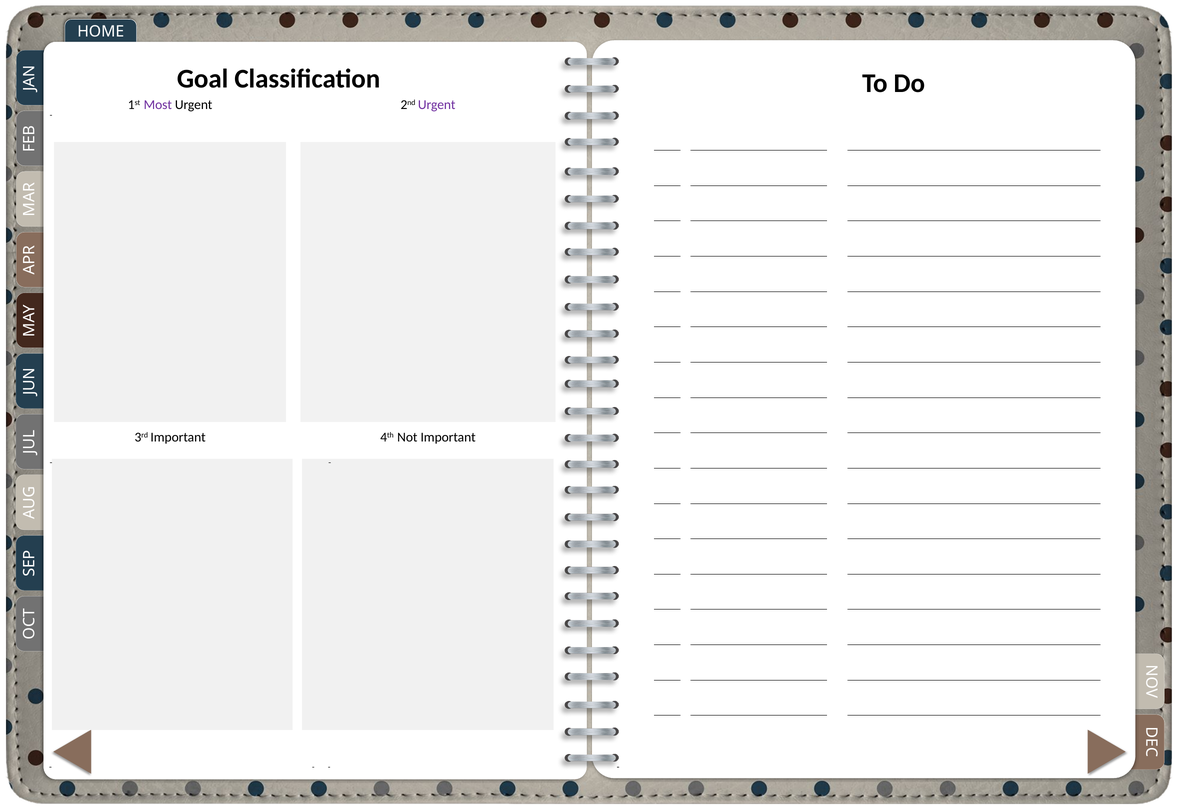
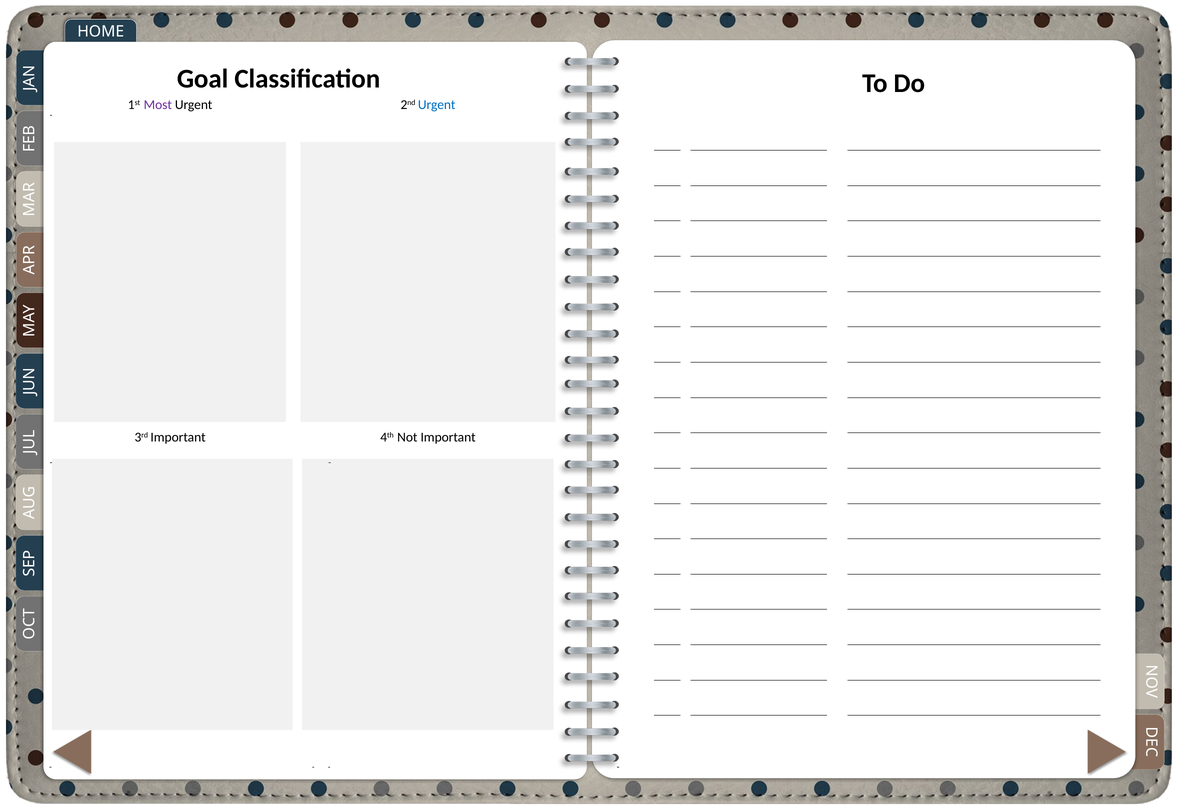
Urgent at (437, 105) colour: purple -> blue
